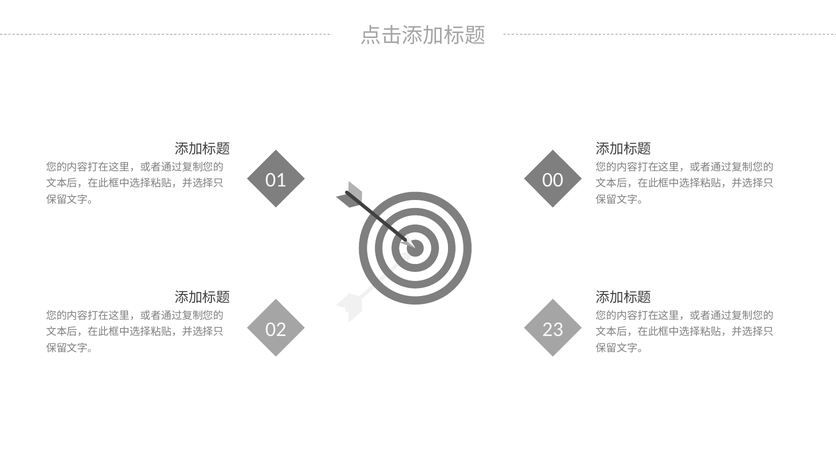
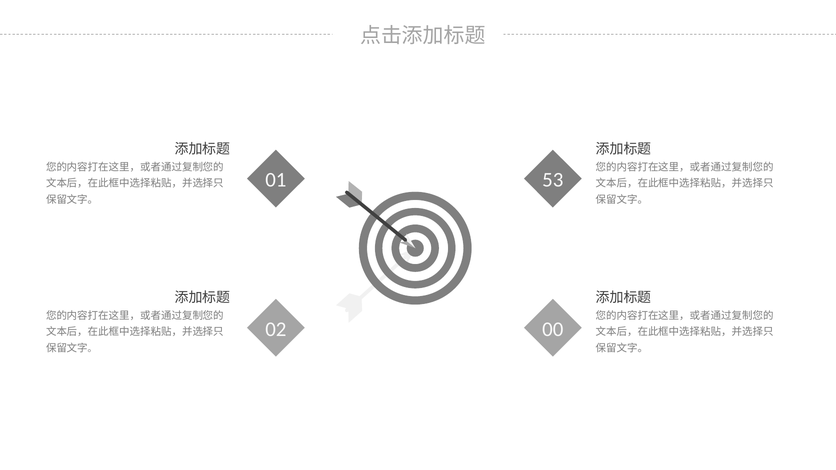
00: 00 -> 53
23: 23 -> 00
